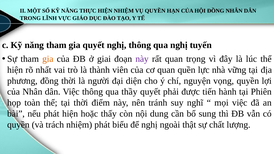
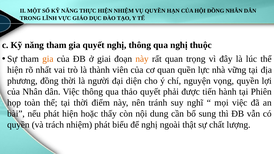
tuyến: tuyến -> thuộc
này at (142, 59) colour: purple -> orange
thầy: thầy -> thảo
